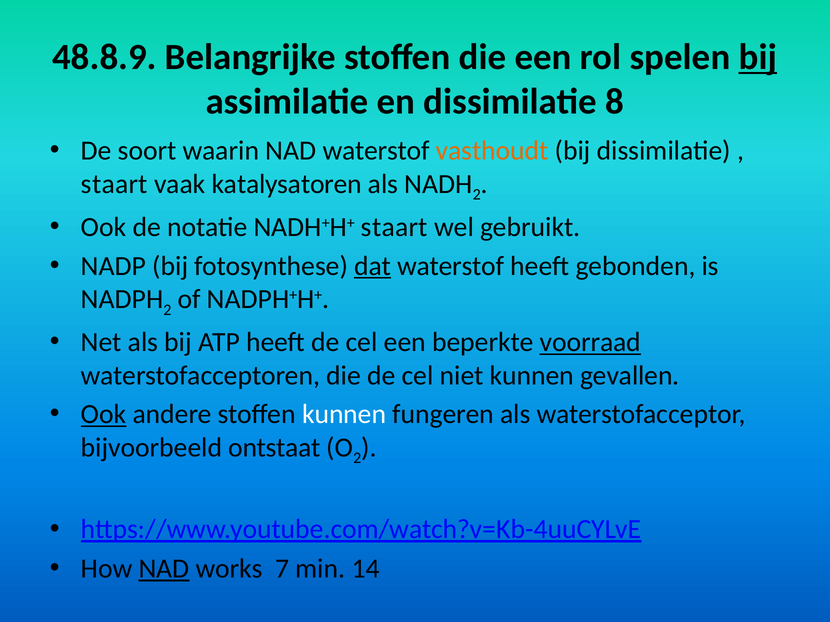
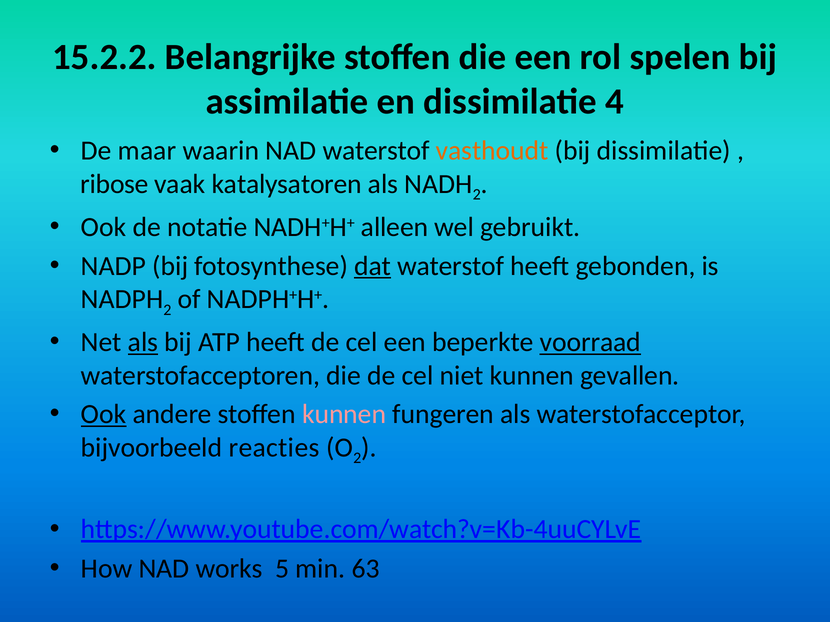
48.8.9: 48.8.9 -> 15.2.2
bij at (758, 57) underline: present -> none
8: 8 -> 4
soort: soort -> maar
staart at (114, 184): staart -> ribose
NADH+H+ staart: staart -> alleen
als at (143, 343) underline: none -> present
kunnen at (344, 415) colour: white -> pink
ontstaat: ontstaat -> reacties
NAD at (164, 569) underline: present -> none
7: 7 -> 5
14: 14 -> 63
